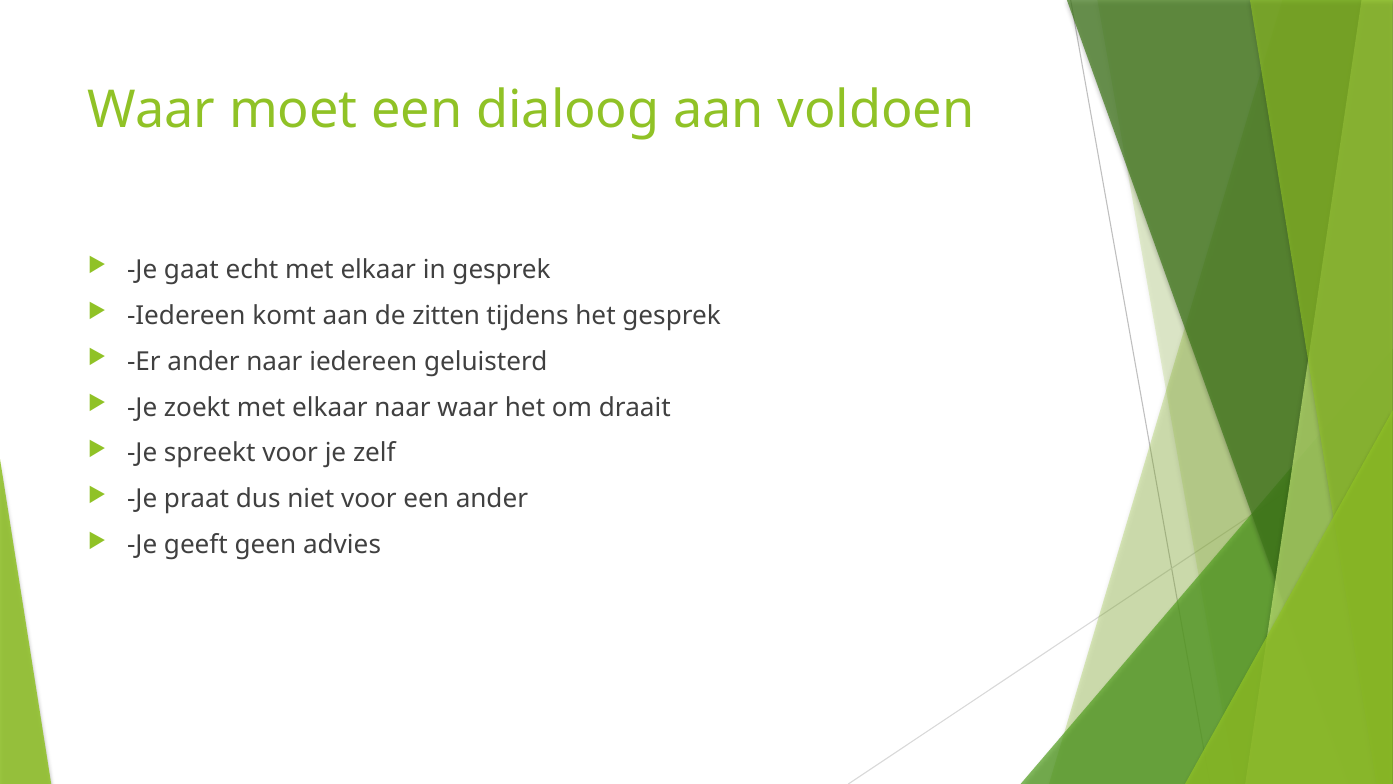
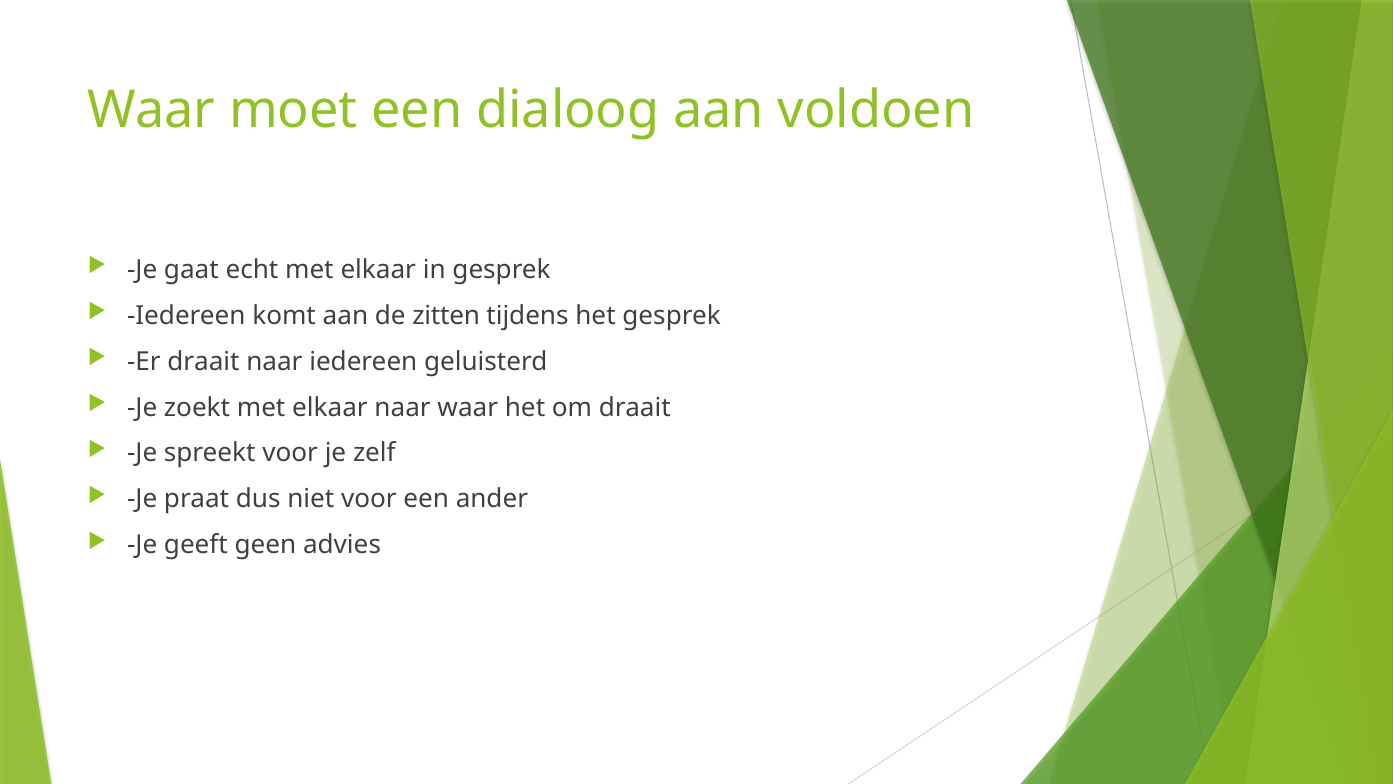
Er ander: ander -> draait
